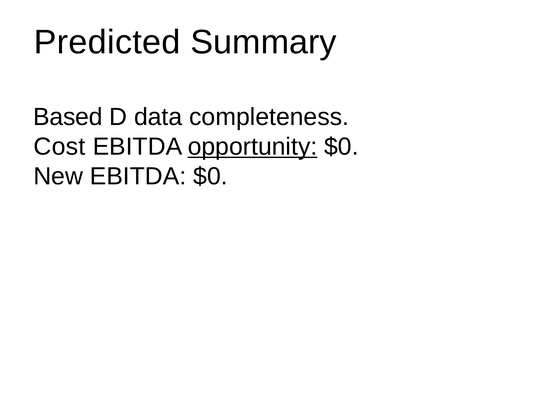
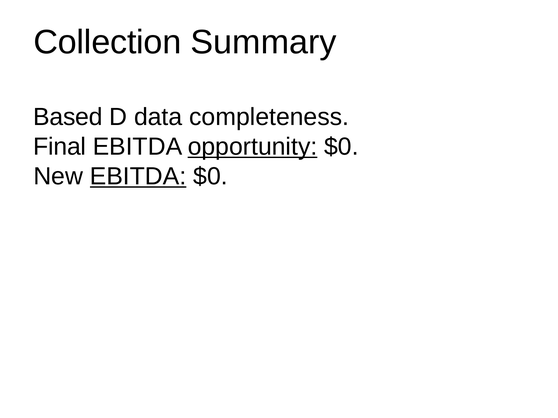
Predicted: Predicted -> Collection
Cost: Cost -> Final
EBITDA at (138, 177) underline: none -> present
